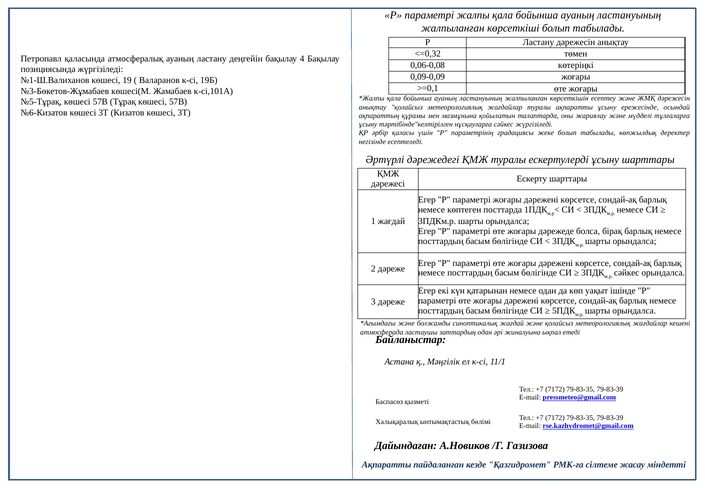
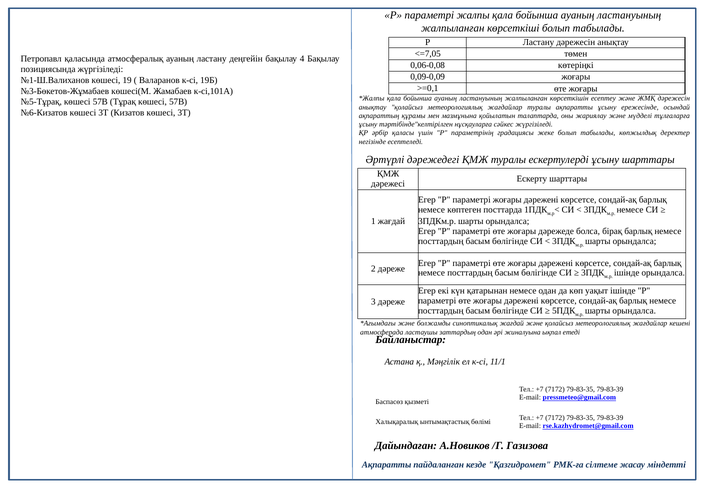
<=0,32: <=0,32 -> <=7,05
сәйкес at (627, 273): сәйкес -> ішінде
